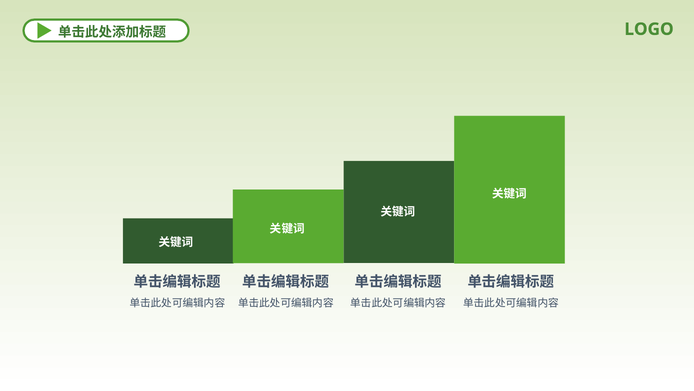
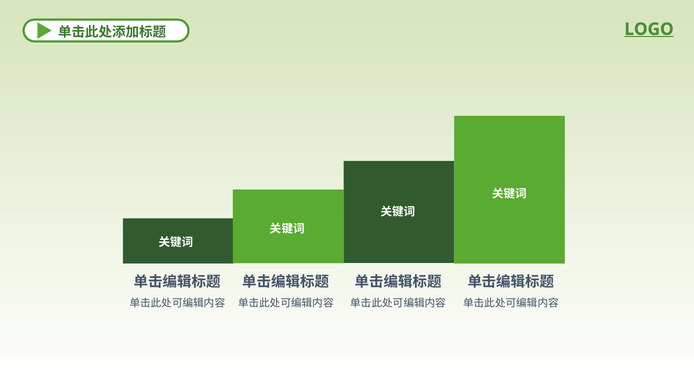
LOGO underline: none -> present
